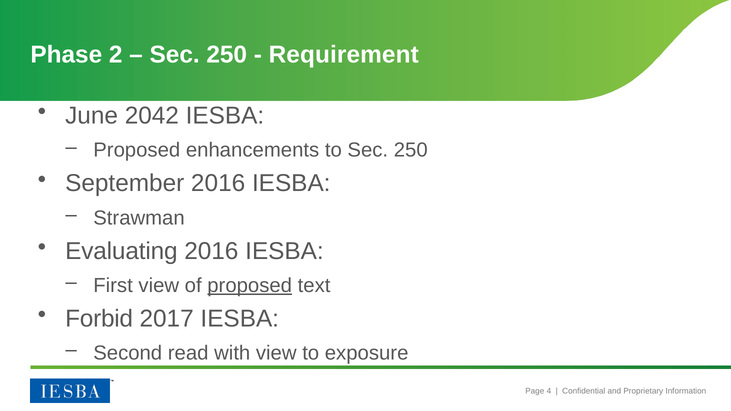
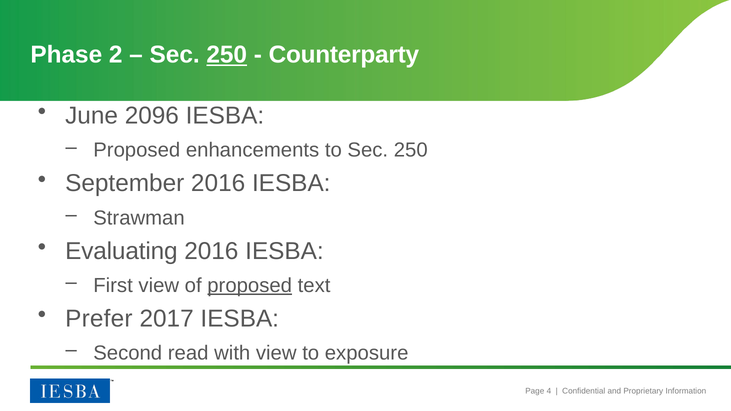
250 at (227, 55) underline: none -> present
Requirement: Requirement -> Counterparty
2042: 2042 -> 2096
Forbid: Forbid -> Prefer
